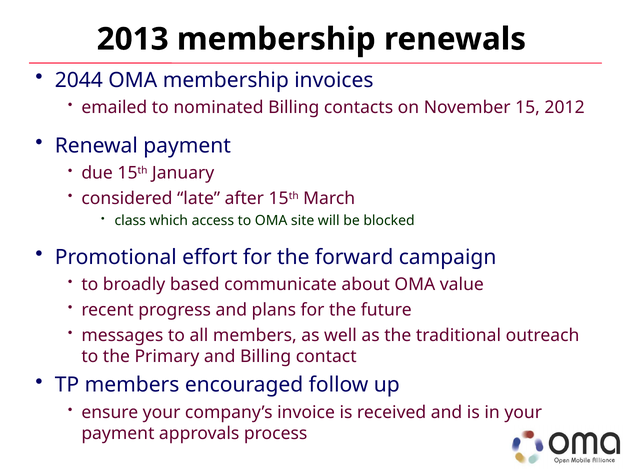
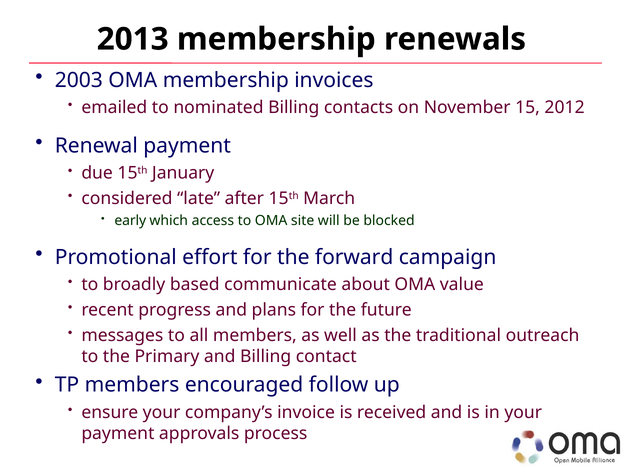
2044: 2044 -> 2003
class: class -> early
